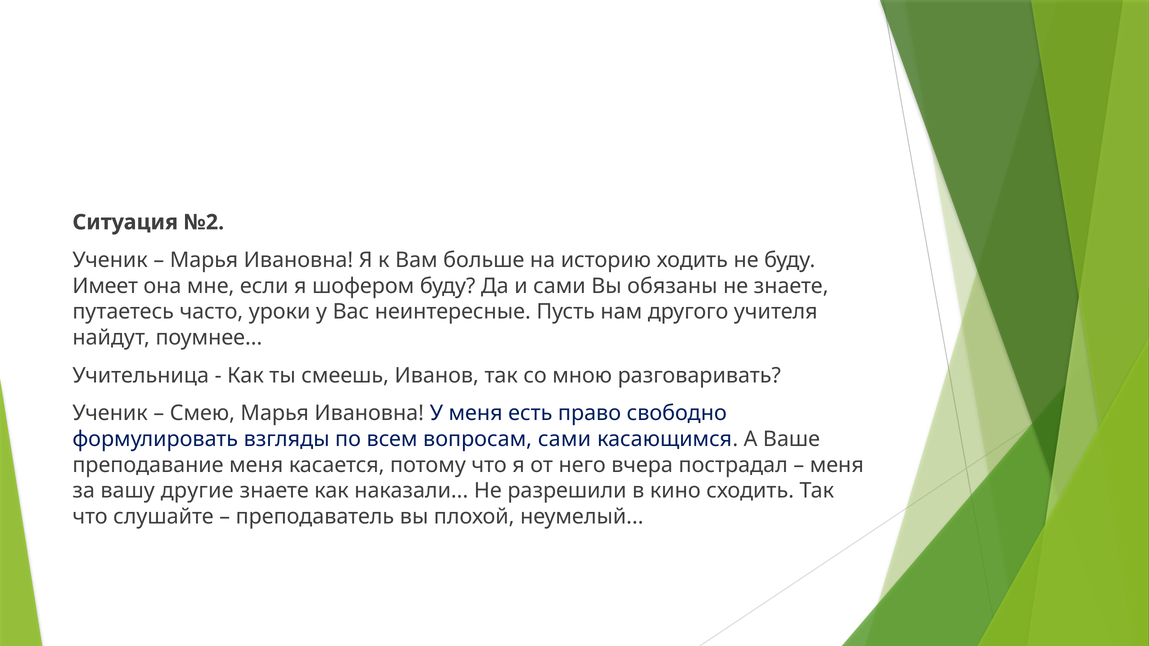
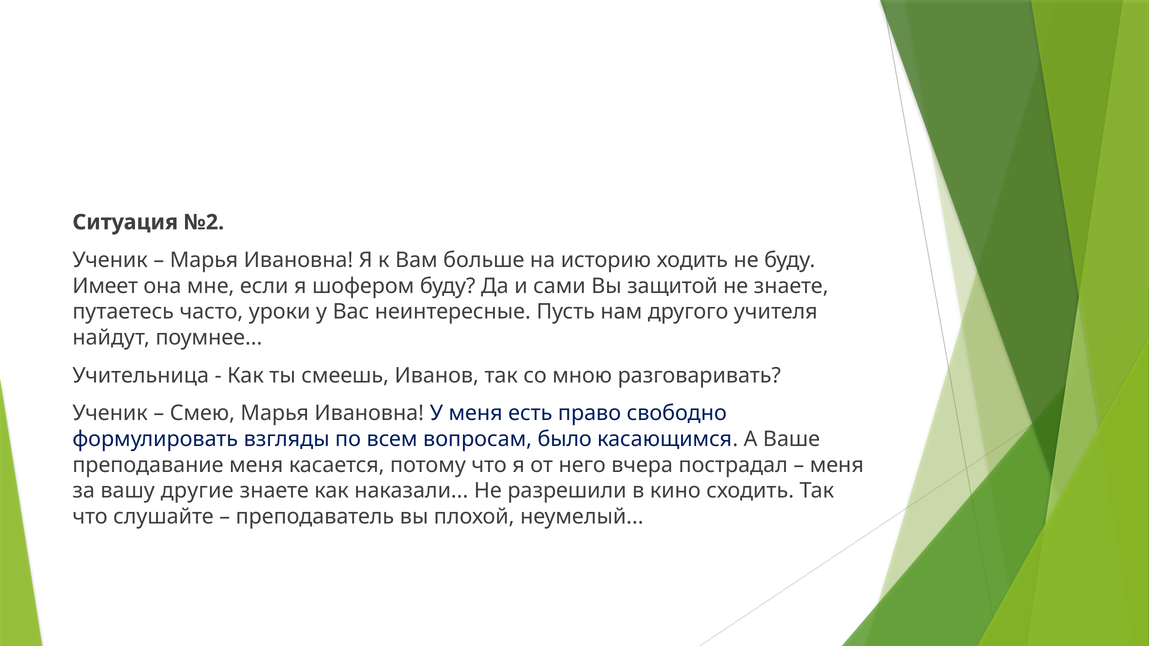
обязаны: обязаны -> защитой
вопросам сами: сами -> было
